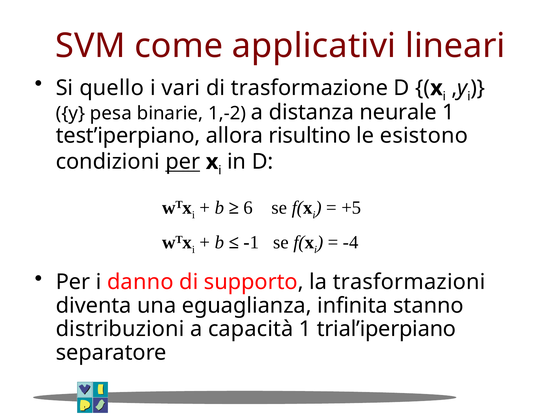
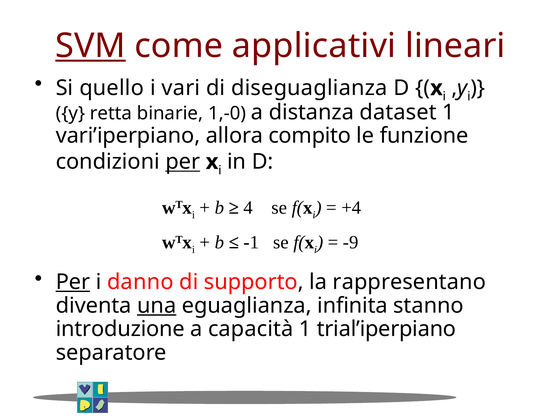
SVM underline: none -> present
trasformazione: trasformazione -> diseguaglianza
pesa: pesa -> retta
1,-2: 1,-2 -> 1,-0
neurale: neurale -> dataset
test’iperpiano: test’iperpiano -> vari’iperpiano
risultino: risultino -> compito
esistono: esistono -> funzione
6: 6 -> 4
+5: +5 -> +4
-4: -4 -> -9
Per at (73, 282) underline: none -> present
trasformazioni: trasformazioni -> rappresentano
una underline: none -> present
distribuzioni: distribuzioni -> introduzione
